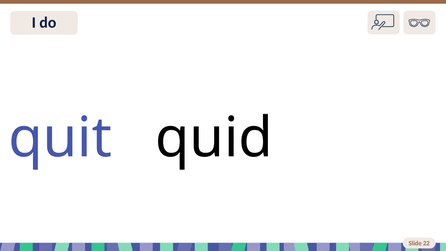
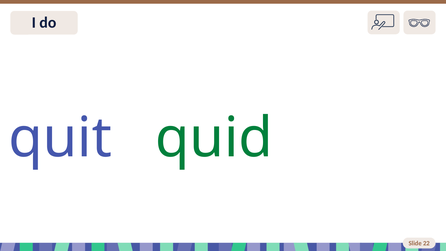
quid colour: black -> green
